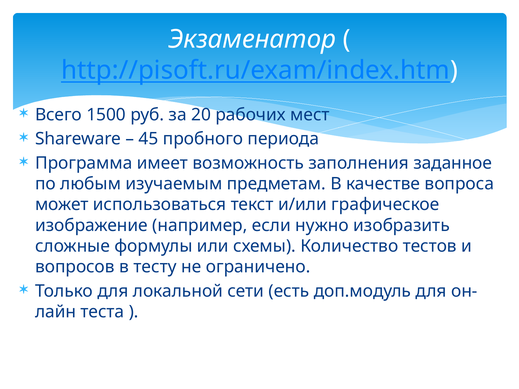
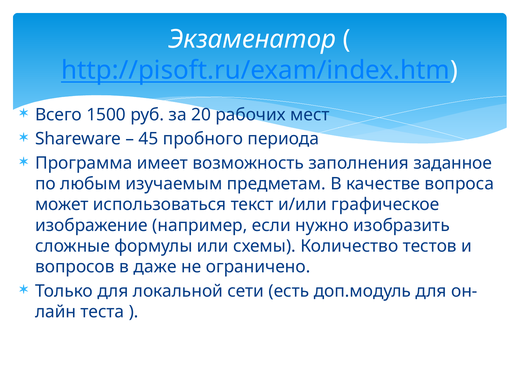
тесту: тесту -> даже
